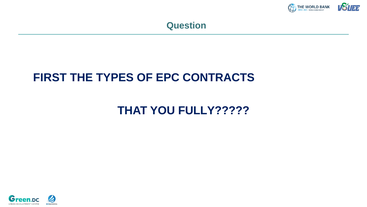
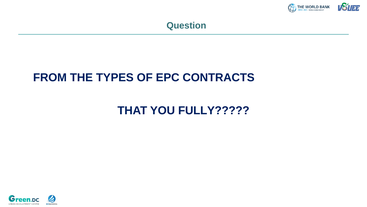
FIRST: FIRST -> FROM
